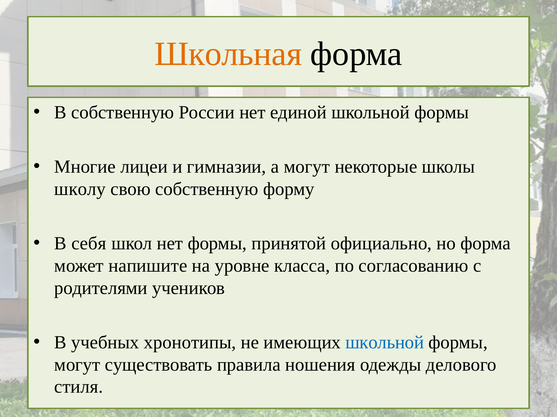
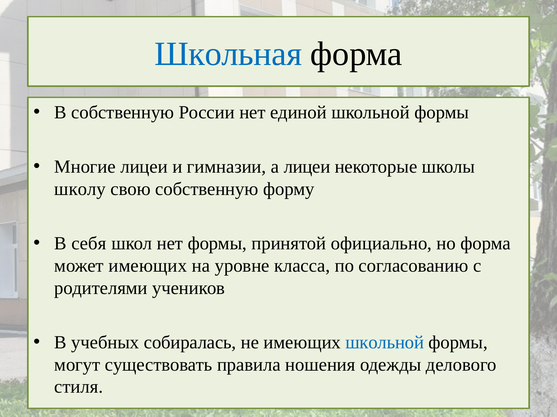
Школьная colour: orange -> blue
а могут: могут -> лицеи
может напишите: напишите -> имеющих
хронотипы: хронотипы -> собиралась
